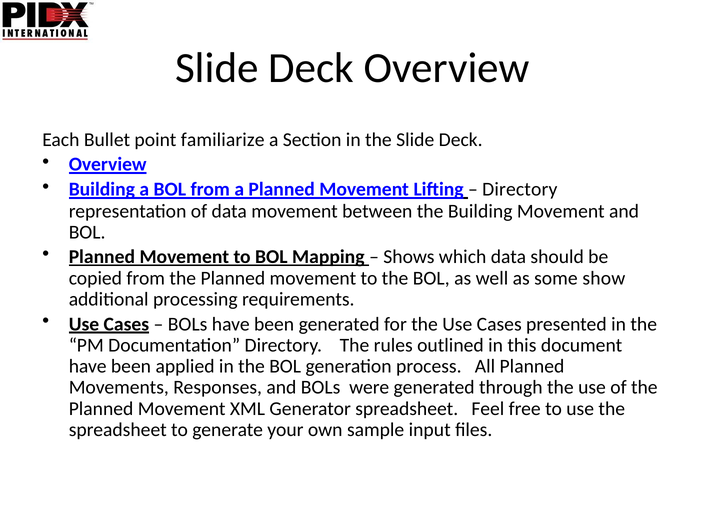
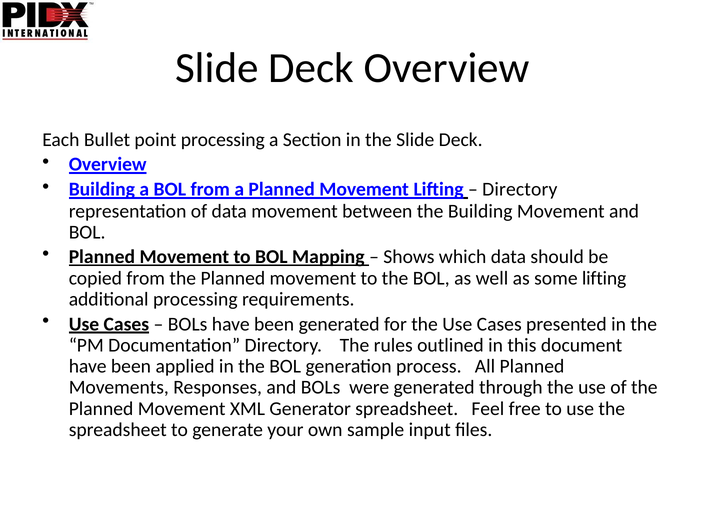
point familiarize: familiarize -> processing
some show: show -> lifting
